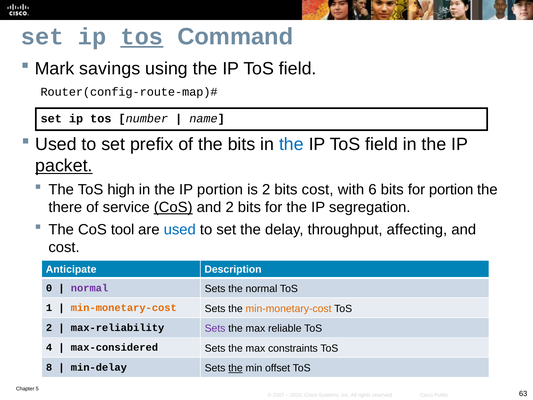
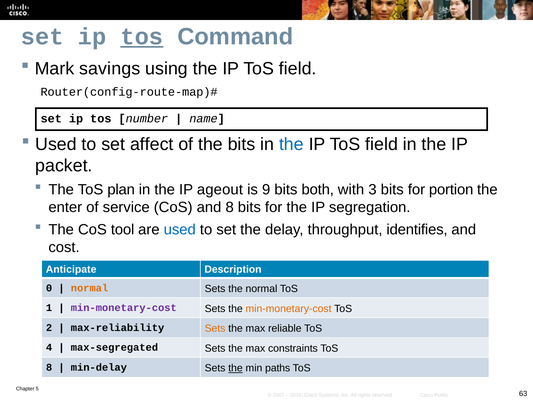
prefix: prefix -> affect
packet underline: present -> none
high: high -> plan
IP portion: portion -> ageout
is 2: 2 -> 9
bits cost: cost -> both
6: 6 -> 3
there: there -> enter
CoS at (173, 207) underline: present -> none
and 2: 2 -> 8
affecting: affecting -> identifies
normal at (90, 288) colour: purple -> orange
min-monetary-cost at (124, 308) colour: orange -> purple
Sets at (215, 328) colour: purple -> orange
max-considered: max-considered -> max-segregated
offset: offset -> paths
